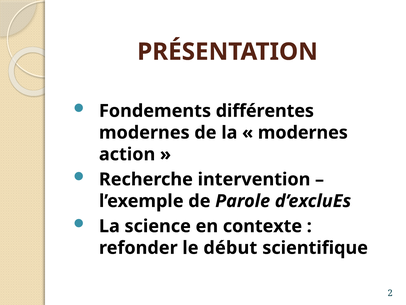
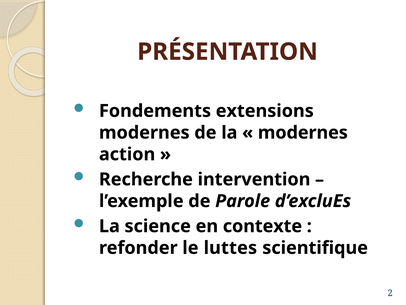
différentes: différentes -> extensions
début: début -> luttes
